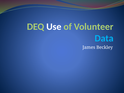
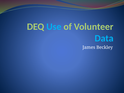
Use colour: white -> light blue
